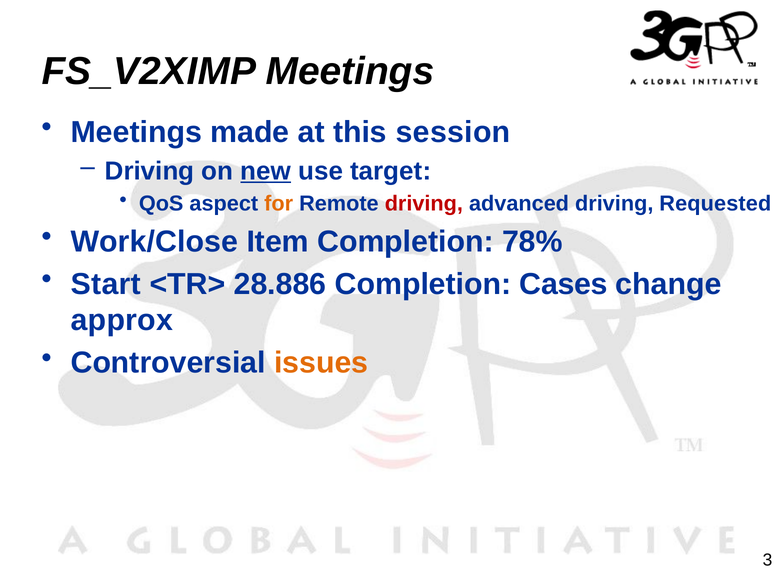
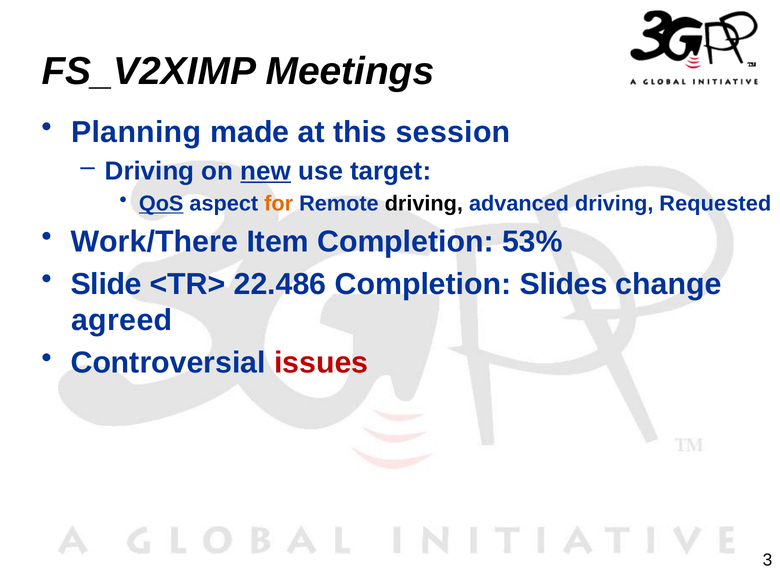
Meetings at (136, 132): Meetings -> Planning
QoS underline: none -> present
driving at (424, 204) colour: red -> black
Work/Close: Work/Close -> Work/There
78%: 78% -> 53%
Start: Start -> Slide
28.886: 28.886 -> 22.486
Cases: Cases -> Slides
approx: approx -> agreed
issues colour: orange -> red
